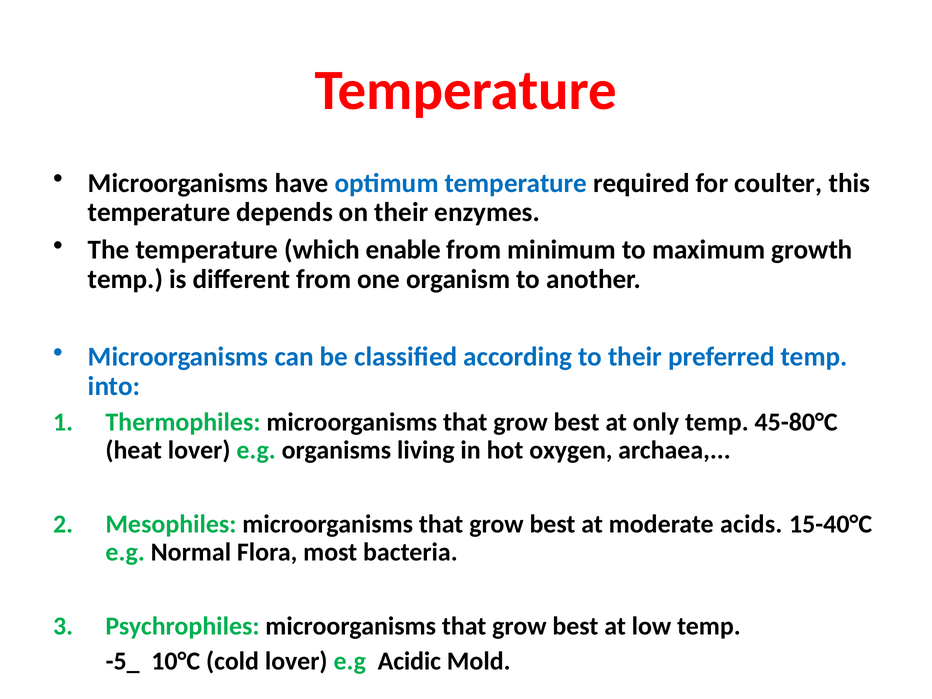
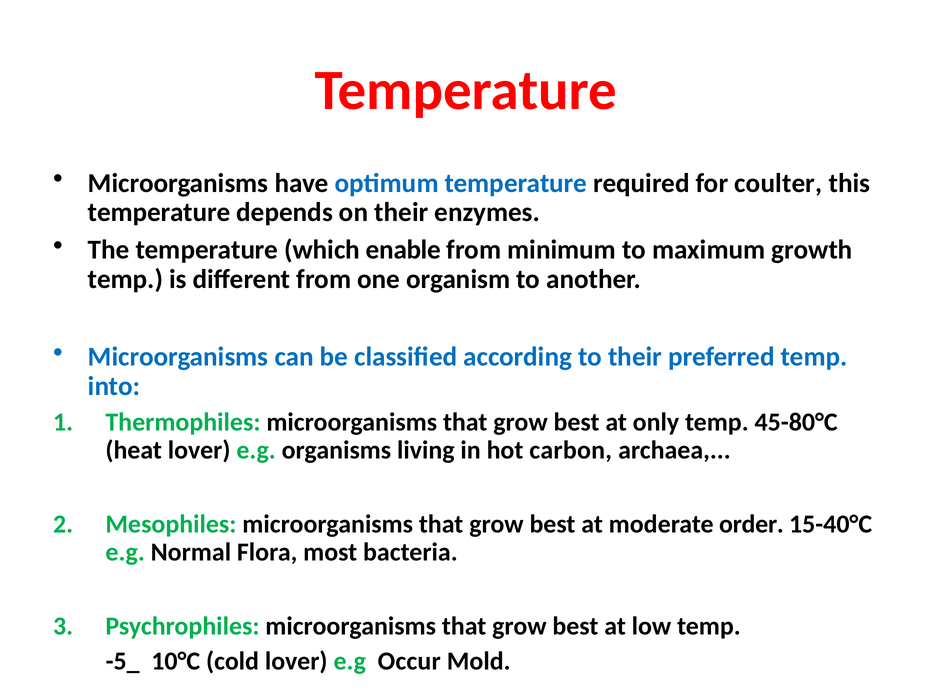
oxygen: oxygen -> carbon
acids: acids -> order
Acidic: Acidic -> Occur
